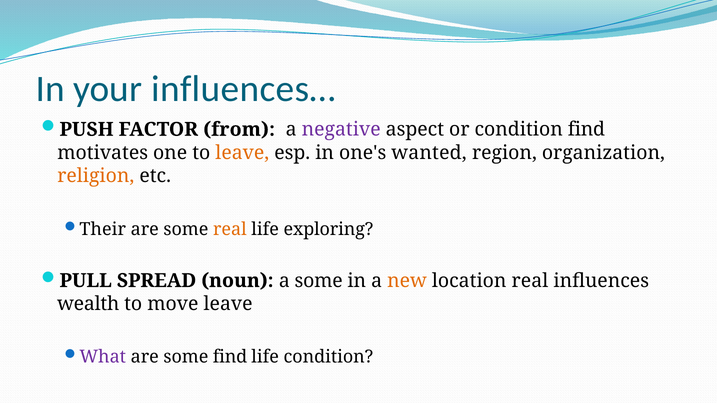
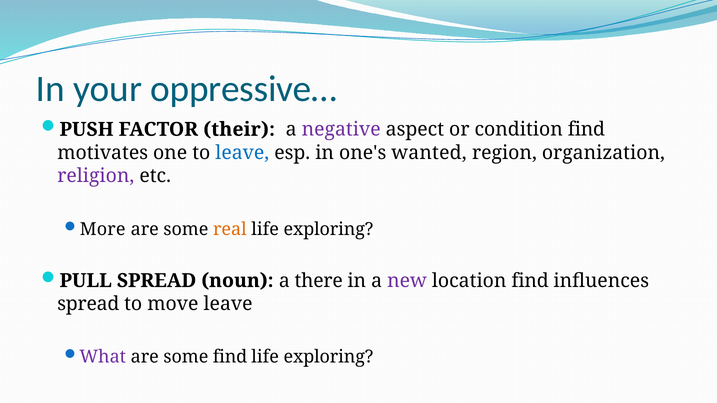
influences…: influences… -> oppressive…
from: from -> their
leave at (242, 153) colour: orange -> blue
religion colour: orange -> purple
Their: Their -> More
a some: some -> there
new colour: orange -> purple
location real: real -> find
wealth at (88, 304): wealth -> spread
condition at (328, 357): condition -> exploring
